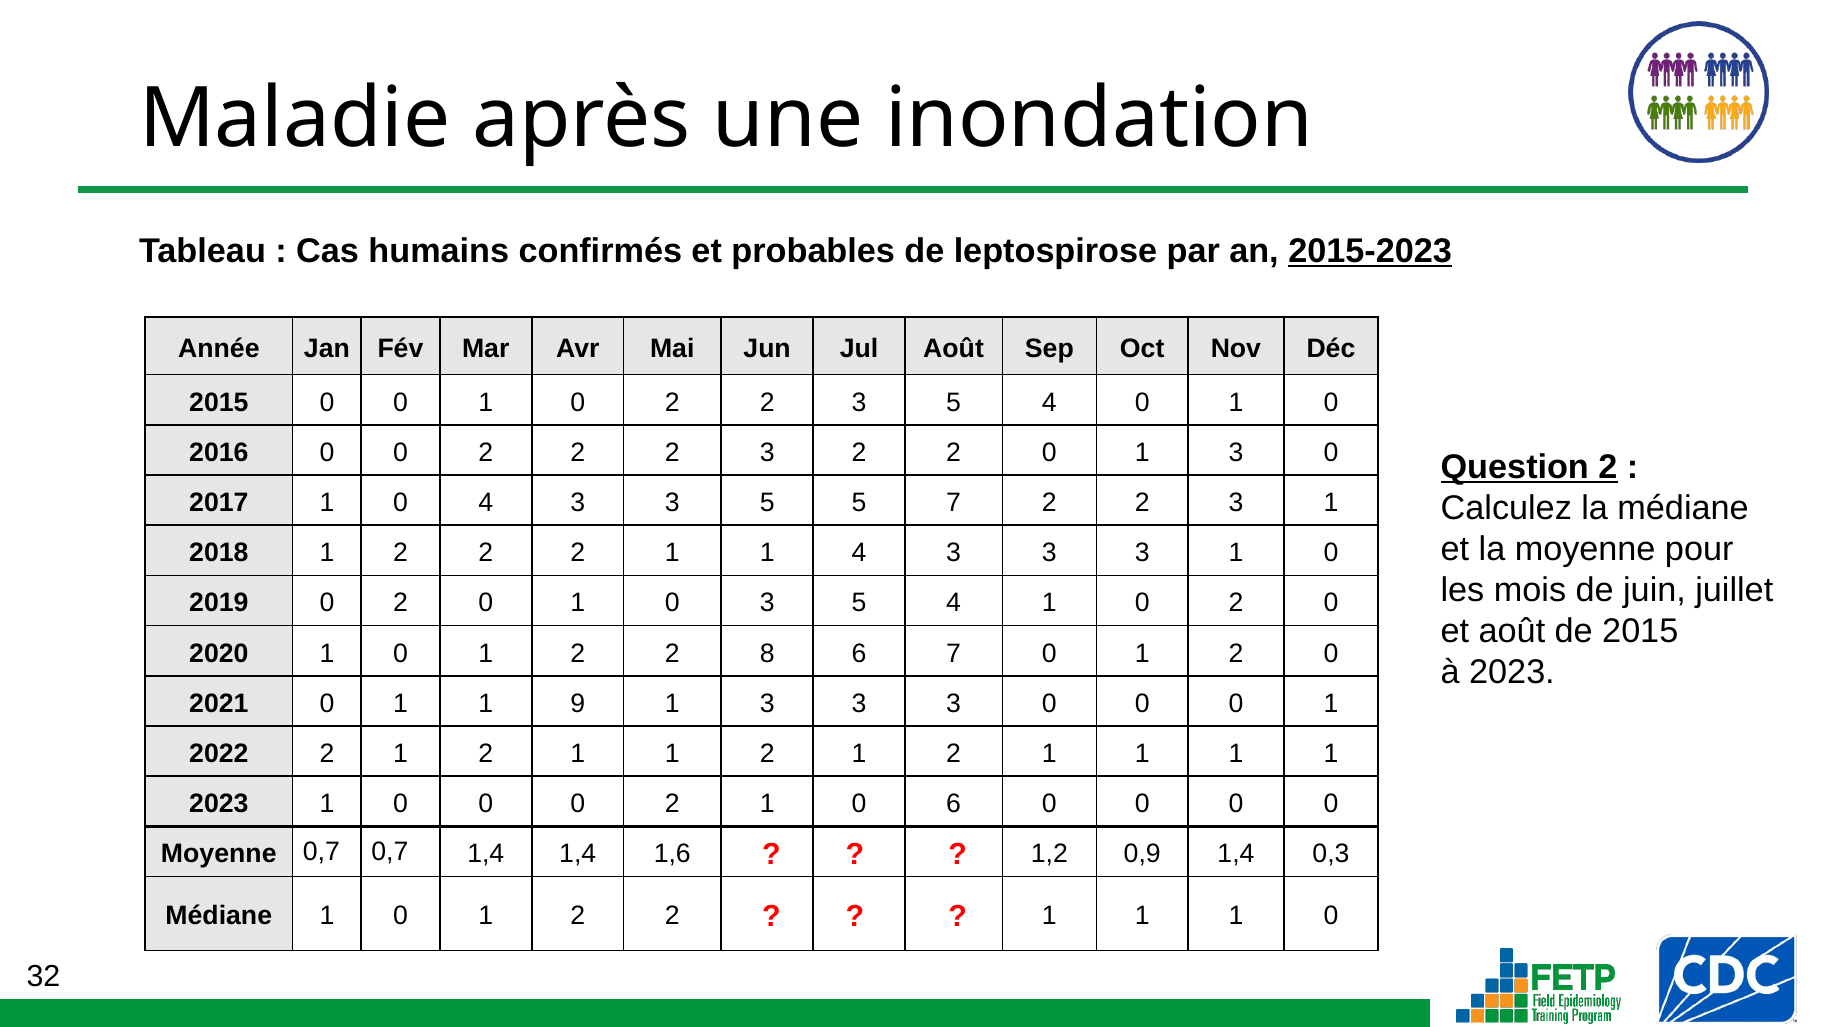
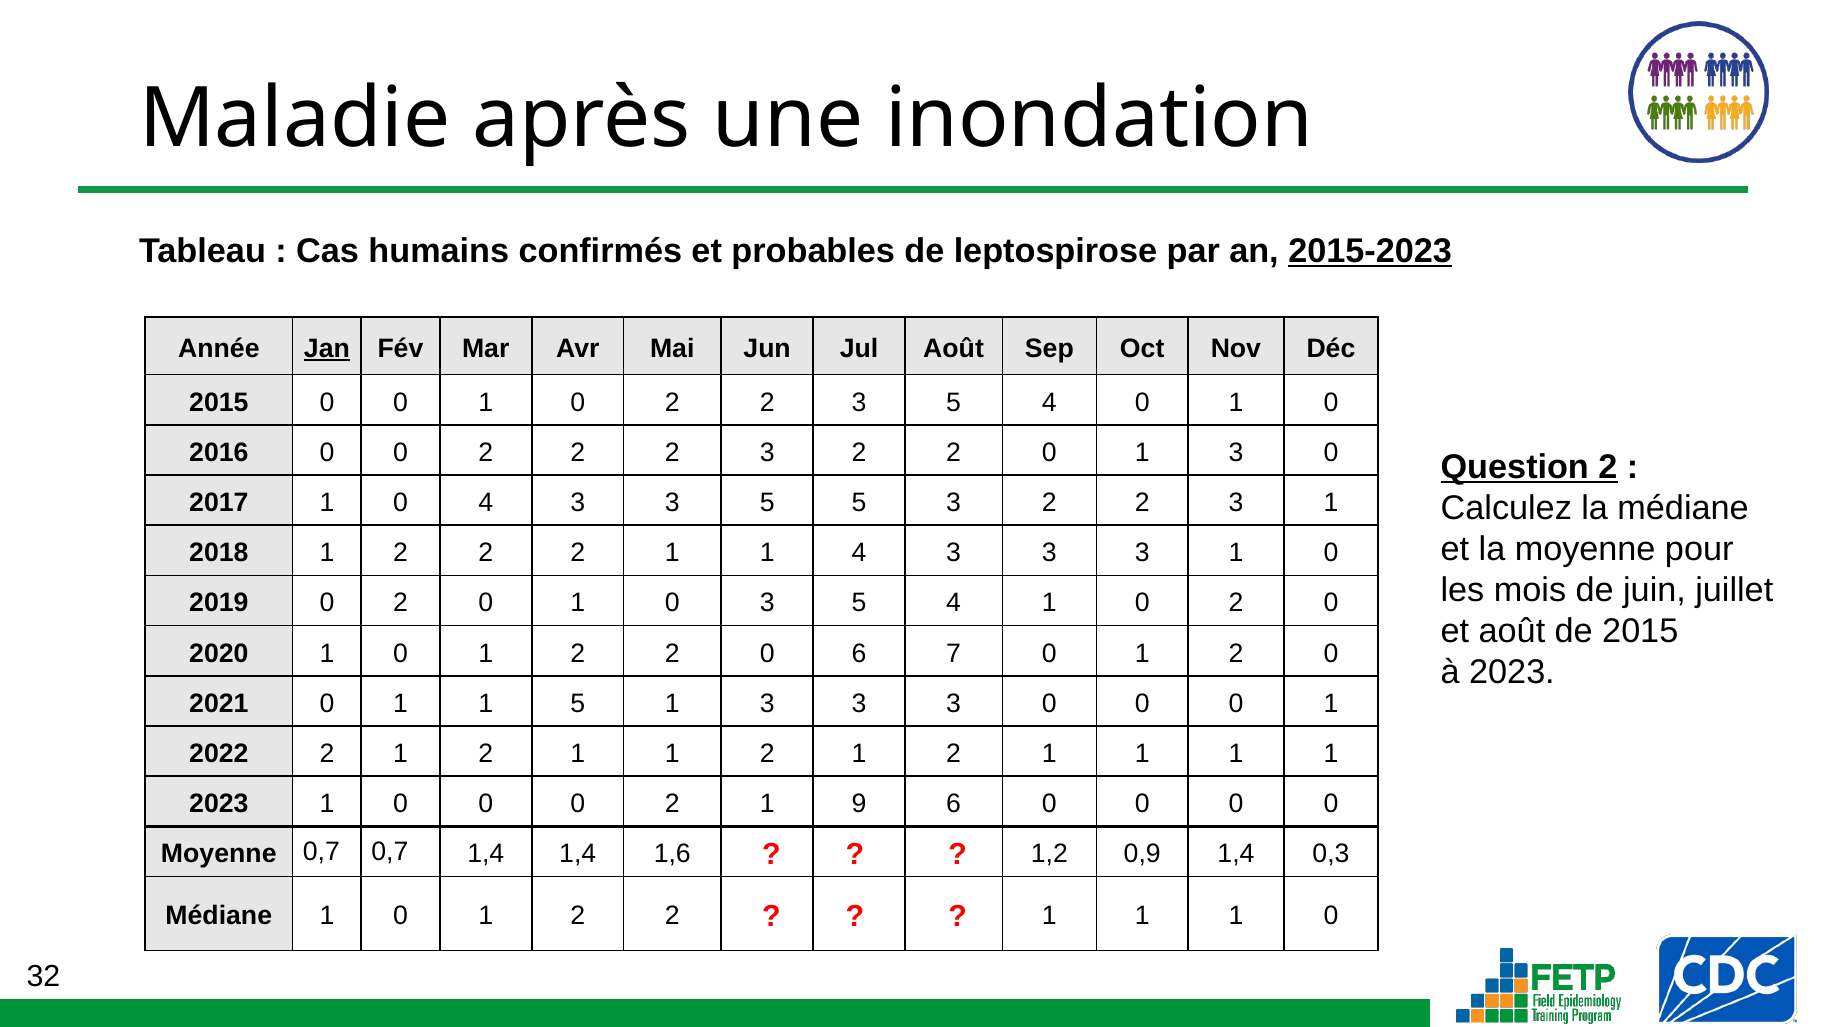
Jan underline: none -> present
5 7: 7 -> 3
1 2 2 8: 8 -> 0
1 9: 9 -> 5
2 1 0: 0 -> 9
